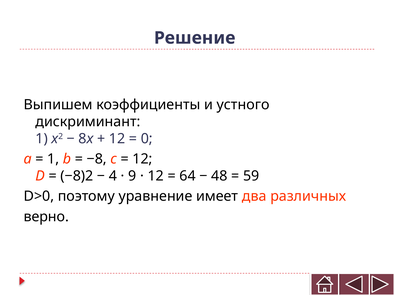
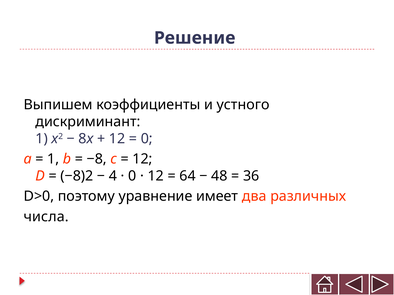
9 at (132, 176): 9 -> 0
59: 59 -> 36
верно: верно -> числа
